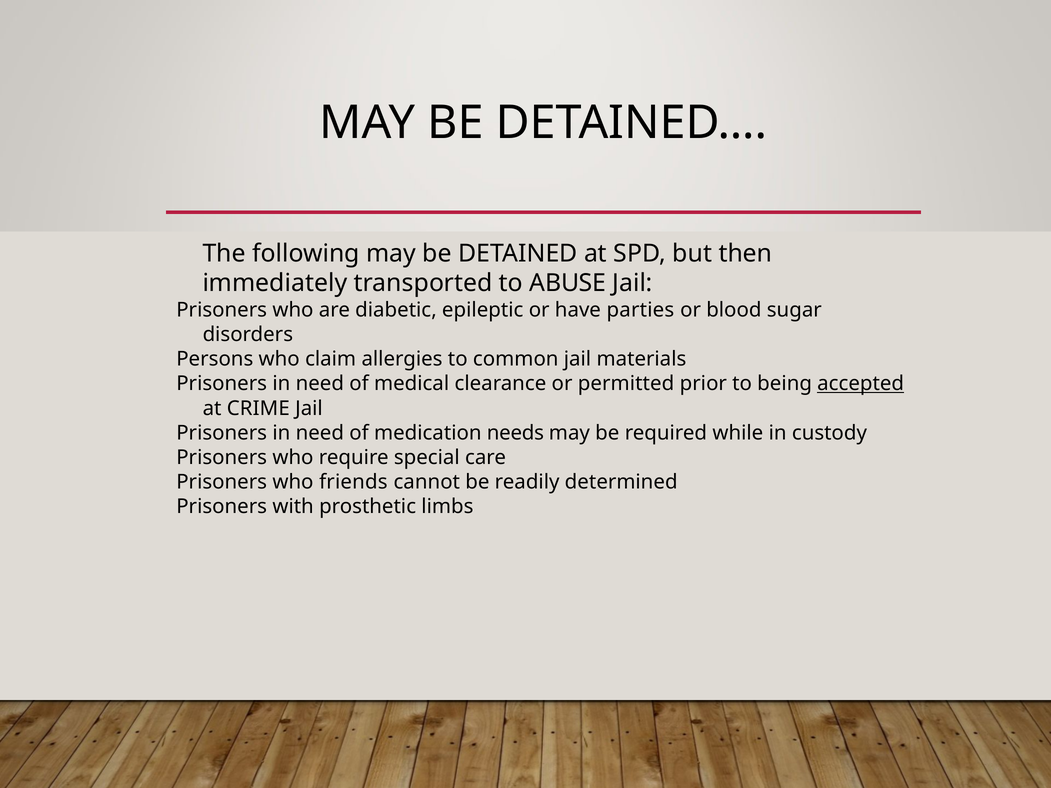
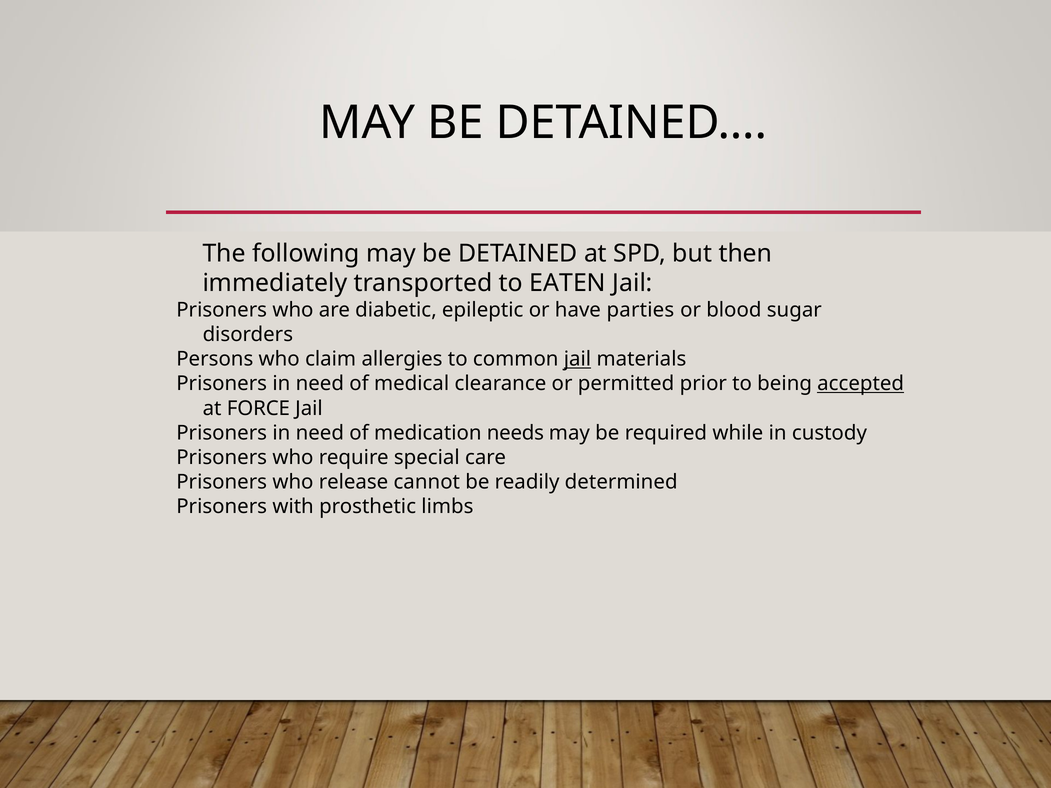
ABUSE: ABUSE -> EATEN
jail at (577, 359) underline: none -> present
CRIME: CRIME -> FORCE
friends: friends -> release
